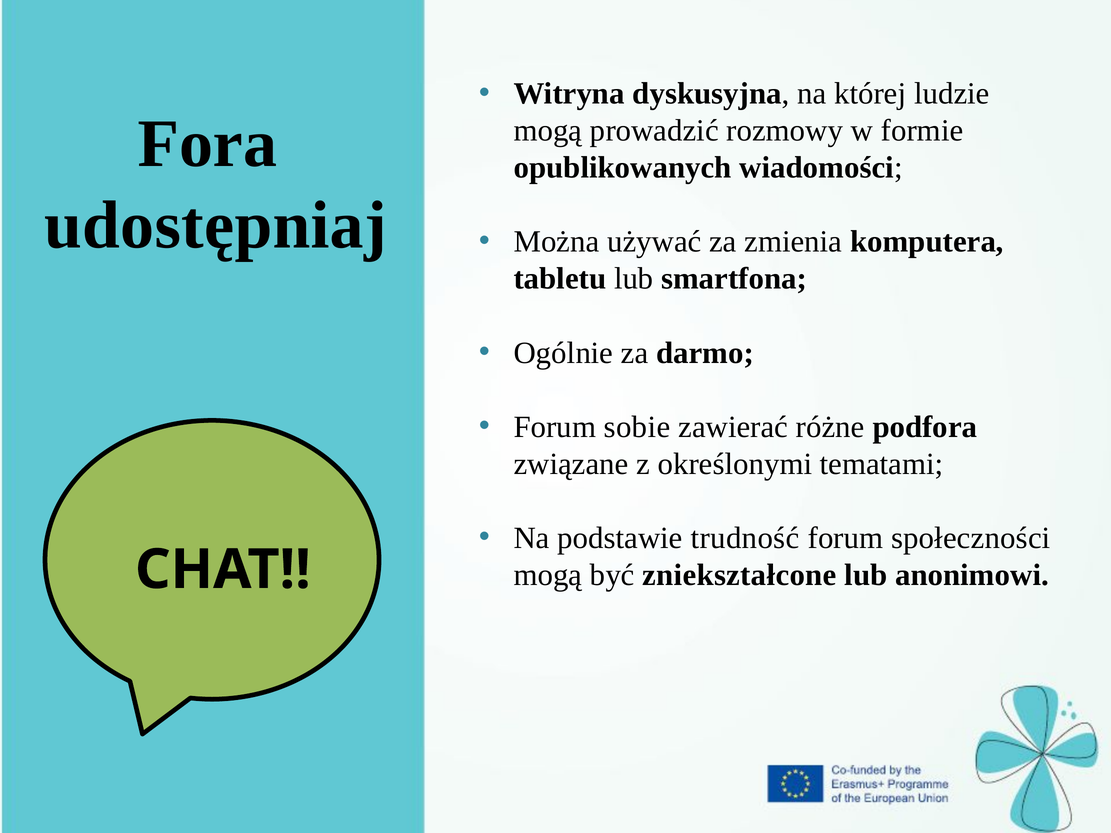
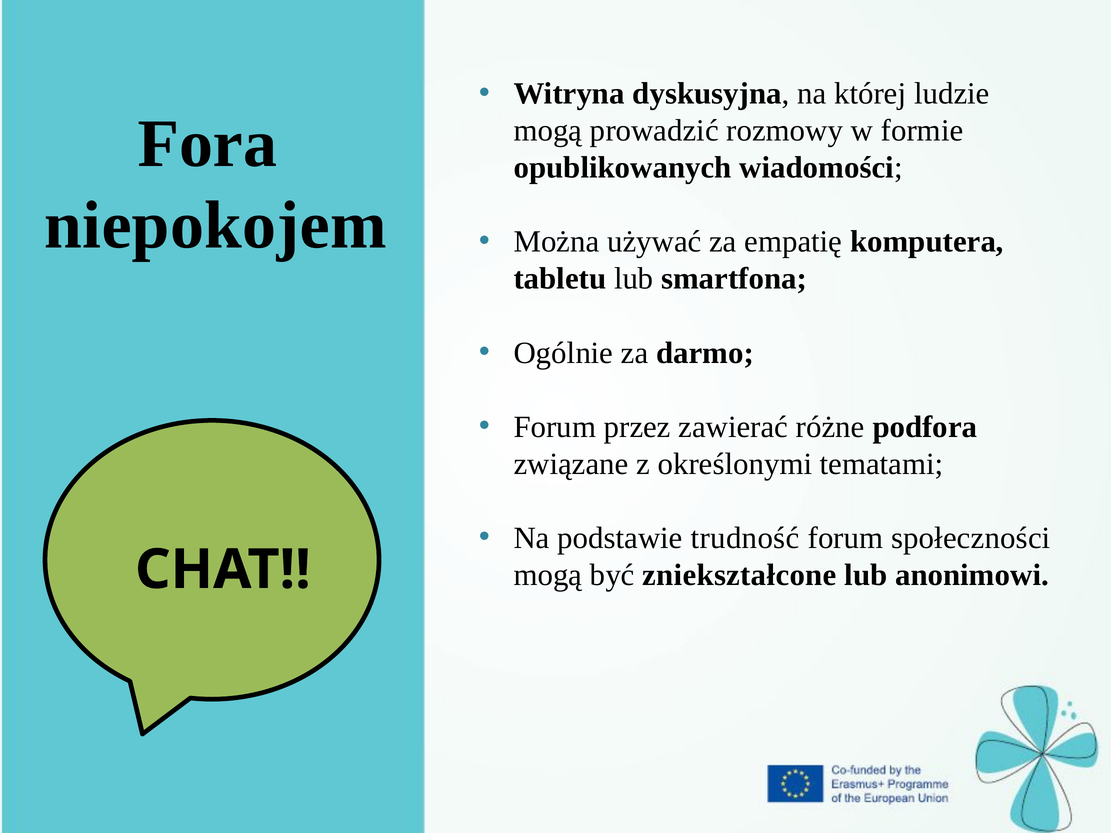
udostępniaj: udostępniaj -> niepokojem
zmienia: zmienia -> empatię
sobie: sobie -> przez
